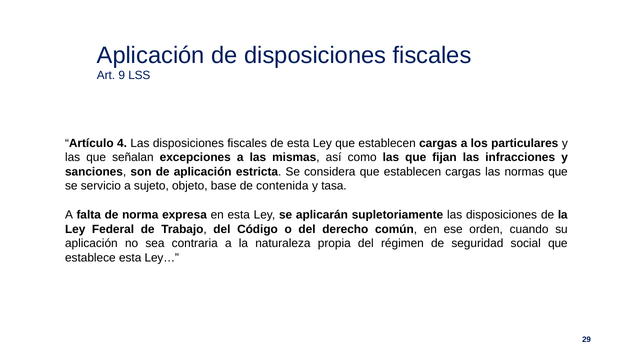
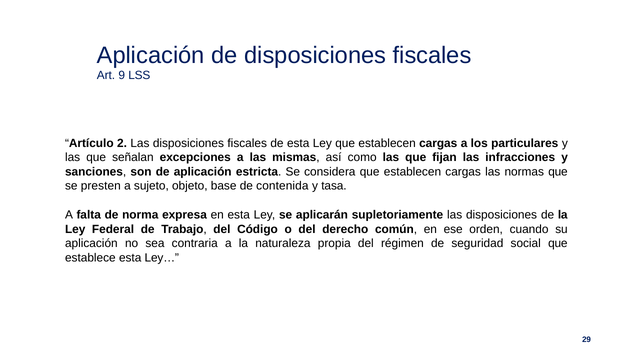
4: 4 -> 2
servicio: servicio -> presten
